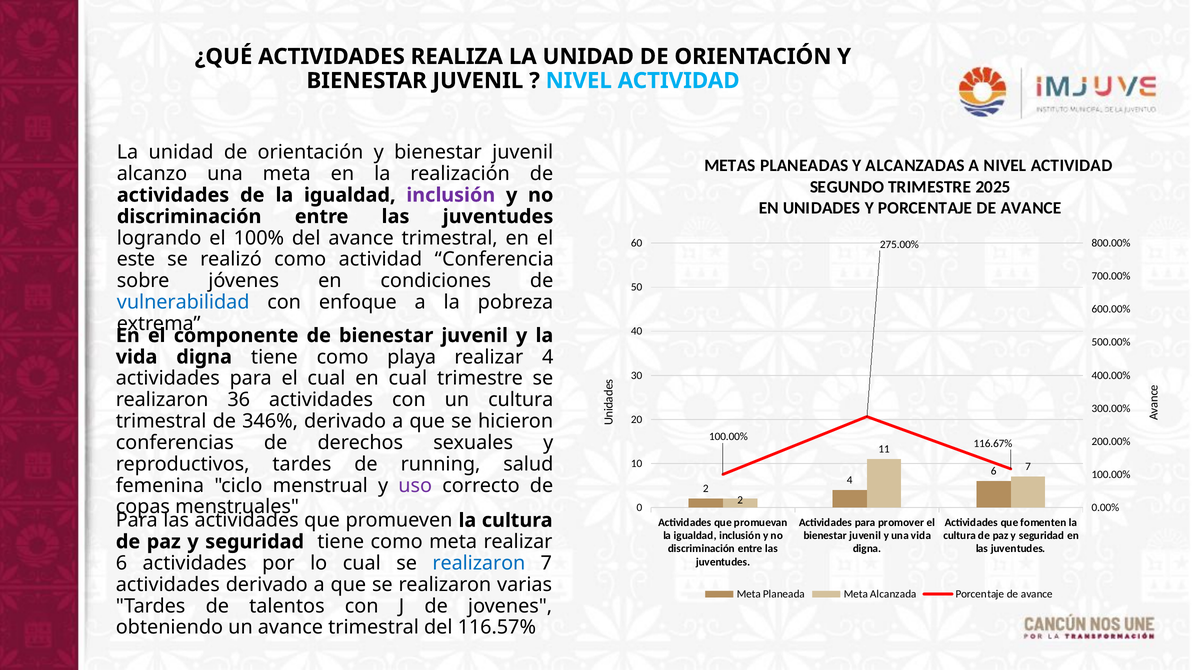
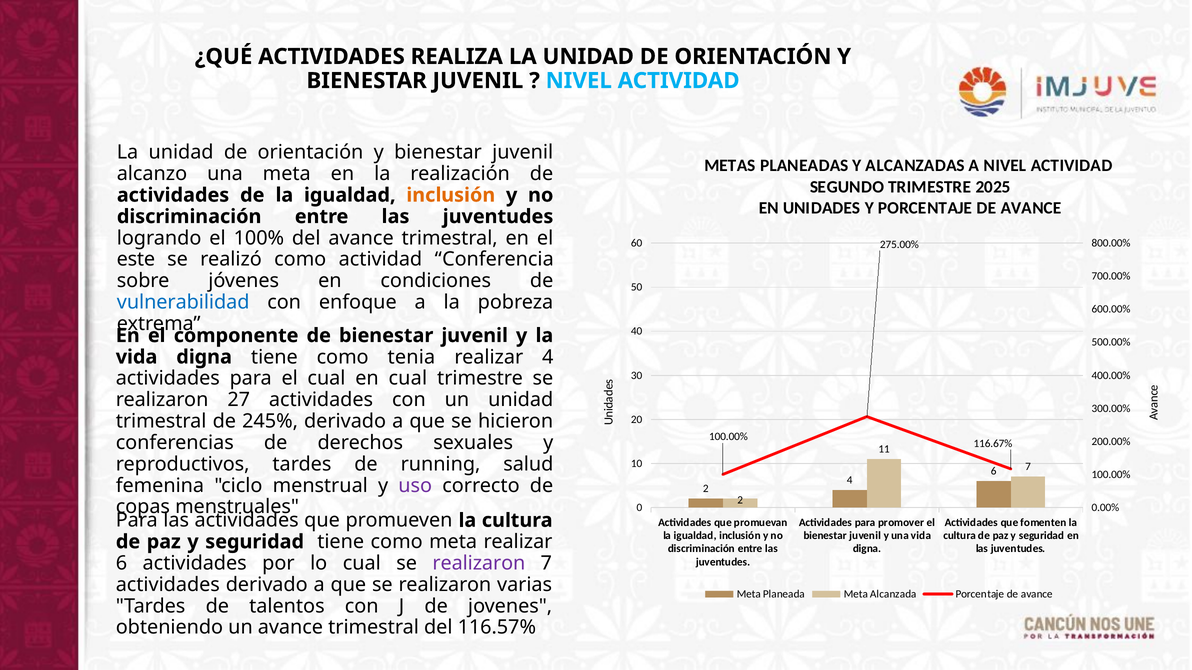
inclusión at (451, 195) colour: purple -> orange
playa: playa -> tenia
36: 36 -> 27
un cultura: cultura -> unidad
346%: 346% -> 245%
realizaron at (479, 564) colour: blue -> purple
